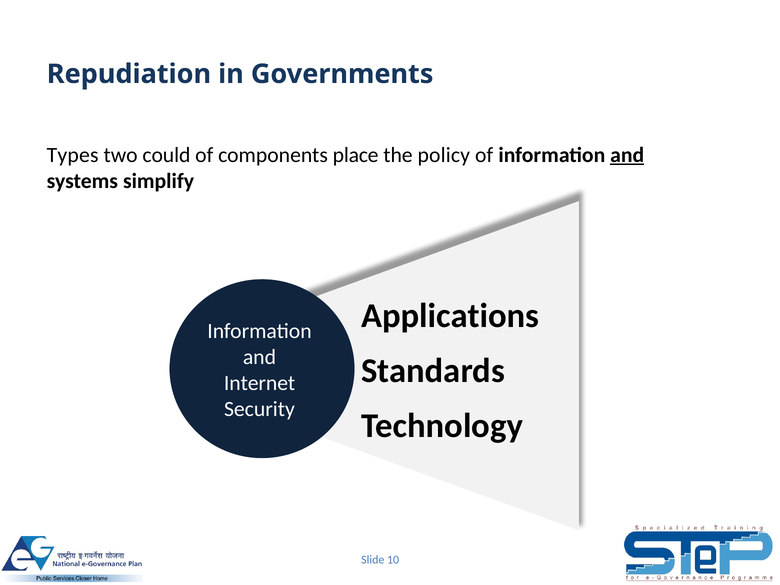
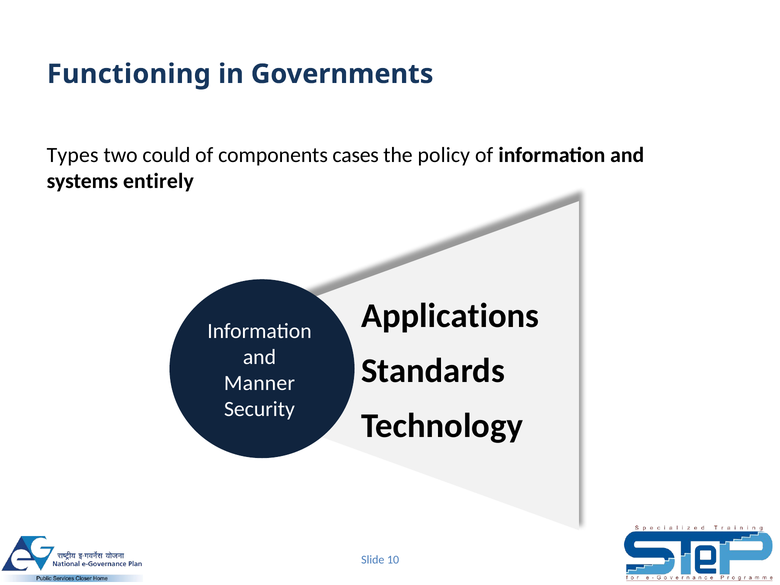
Repudiation: Repudiation -> Functioning
place: place -> cases
and at (627, 155) underline: present -> none
simplify: simplify -> entirely
Internet: Internet -> Manner
